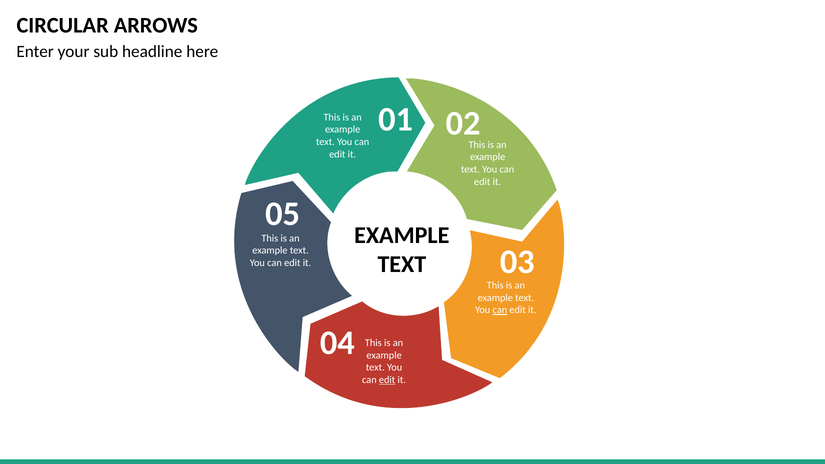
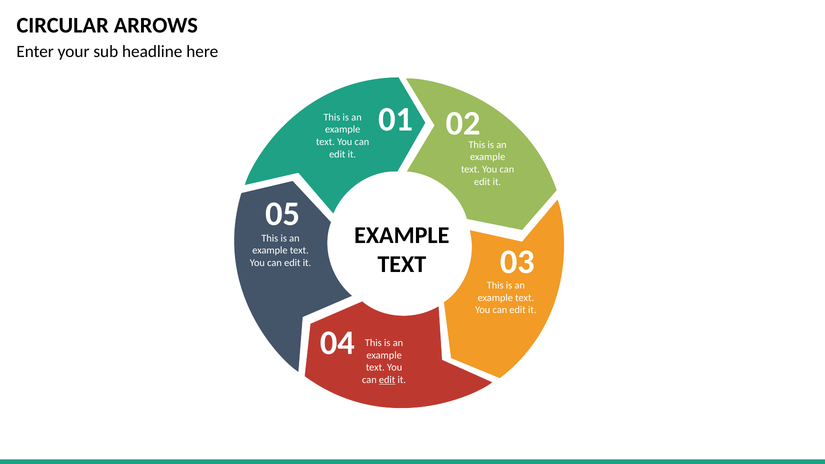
can at (500, 310) underline: present -> none
